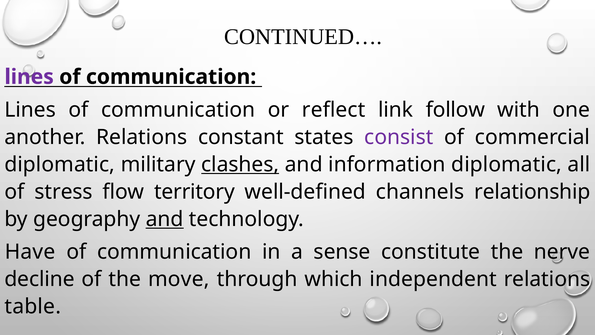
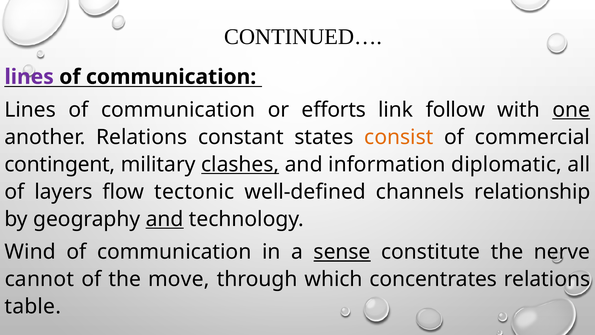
reﬂect: reﬂect -> efforts
one underline: none -> present
consist colour: purple -> orange
diplomatic at (60, 164): diplomatic -> contingent
stress: stress -> layers
territory: territory -> tectonic
Have: Have -> Wind
sense underline: none -> present
decline: decline -> cannot
independent: independent -> concentrates
